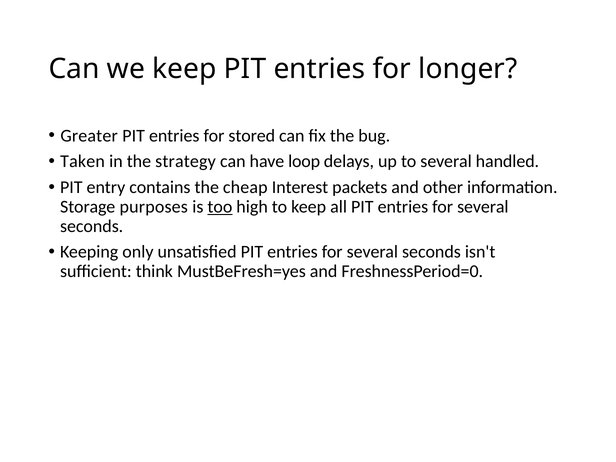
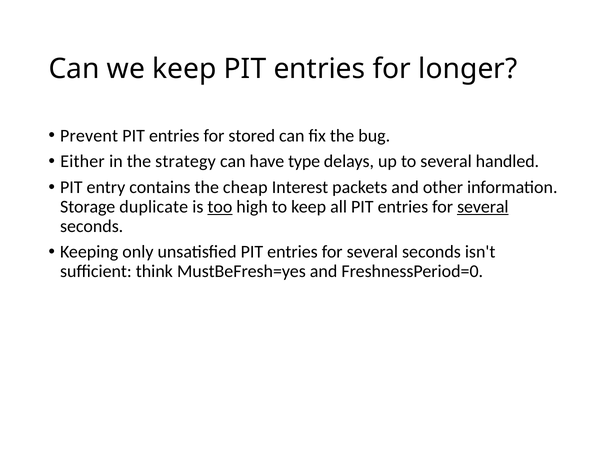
Greater: Greater -> Prevent
Taken: Taken -> Either
loop: loop -> type
purposes: purposes -> duplicate
several at (483, 207) underline: none -> present
